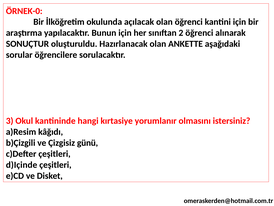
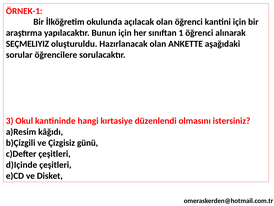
ÖRNEK-0: ÖRNEK-0 -> ÖRNEK-1
2: 2 -> 1
SONUÇTUR: SONUÇTUR -> SEÇMELIYIZ
yorumlanır: yorumlanır -> düzenlendi
